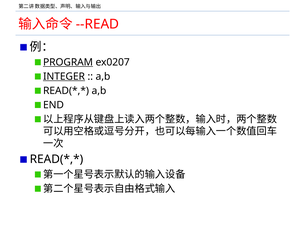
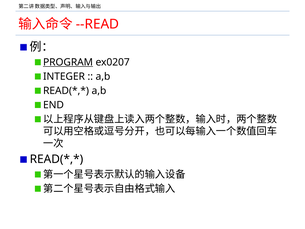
INTEGER underline: present -> none
